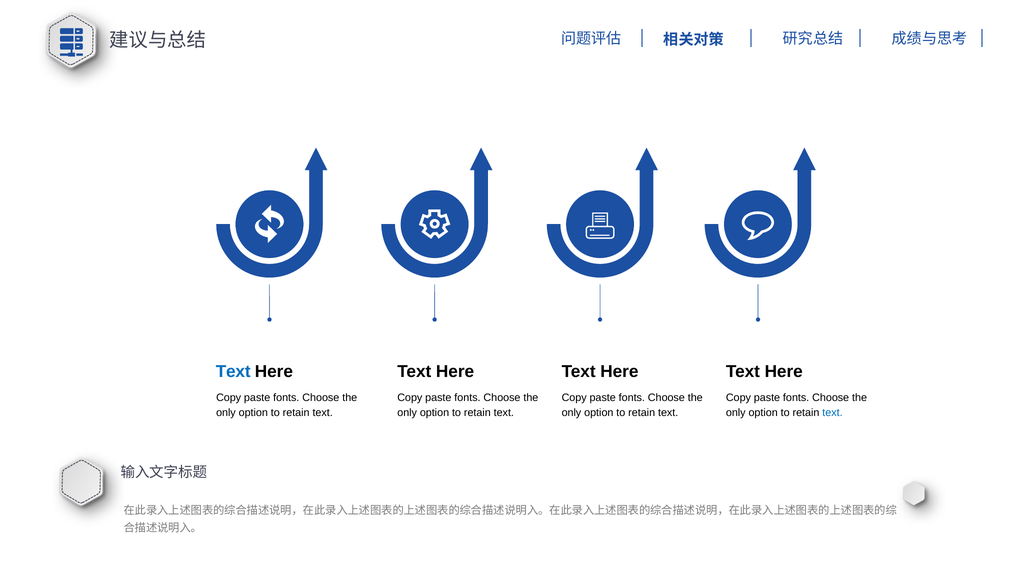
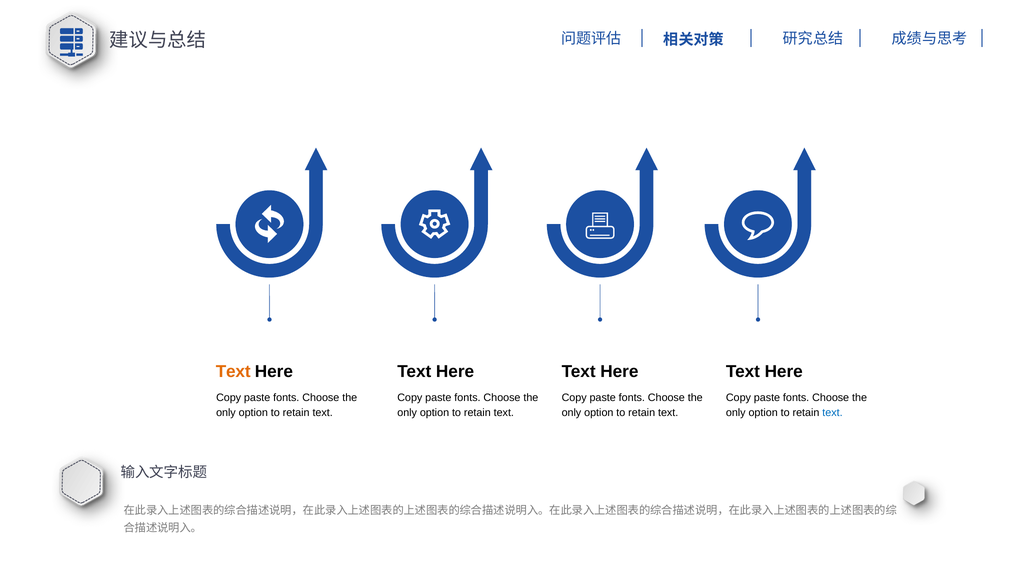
Text at (233, 371) colour: blue -> orange
